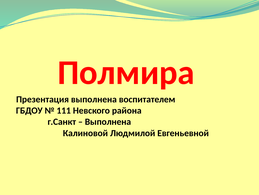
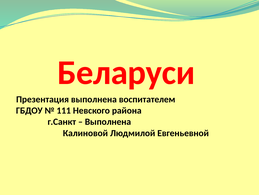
Полмира: Полмира -> Беларуси
